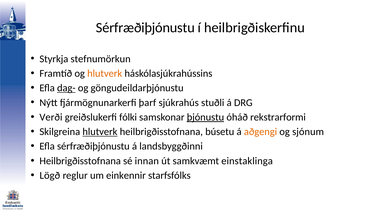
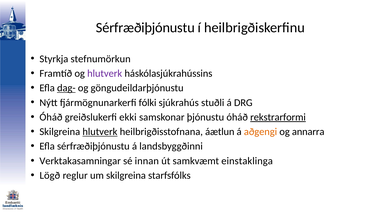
hlutverk at (105, 73) colour: orange -> purple
þarf: þarf -> fólki
Verði at (51, 117): Verði -> Óháð
fólki: fólki -> ekki
þjónustu underline: present -> none
rekstrarformi underline: none -> present
búsetu: búsetu -> áætlun
sjónum: sjónum -> annarra
Heilbrigðisstofnana at (80, 161): Heilbrigðisstofnana -> Verktakasamningar
um einkennir: einkennir -> skilgreina
